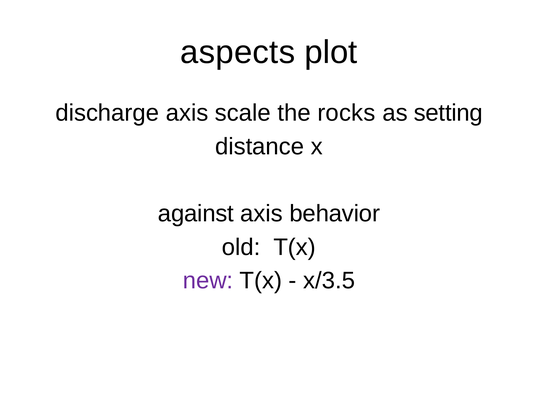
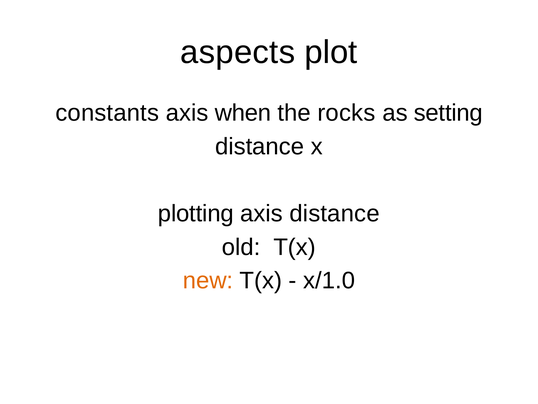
discharge: discharge -> constants
scale: scale -> when
against: against -> plotting
axis behavior: behavior -> distance
new colour: purple -> orange
x/3.5: x/3.5 -> x/1.0
